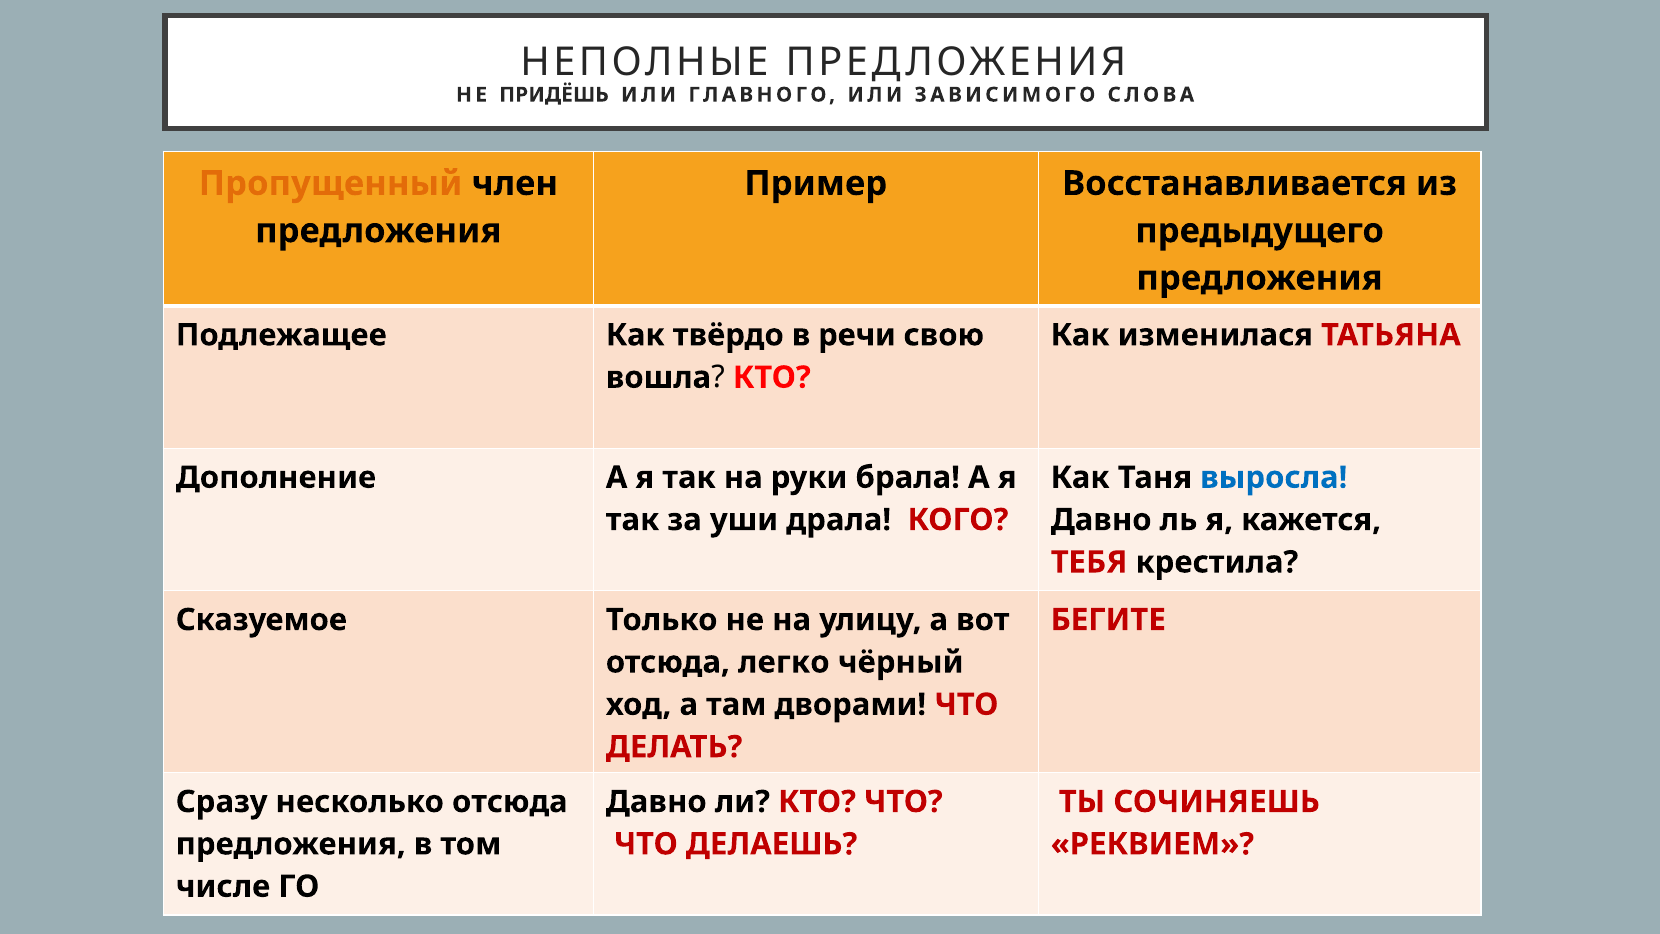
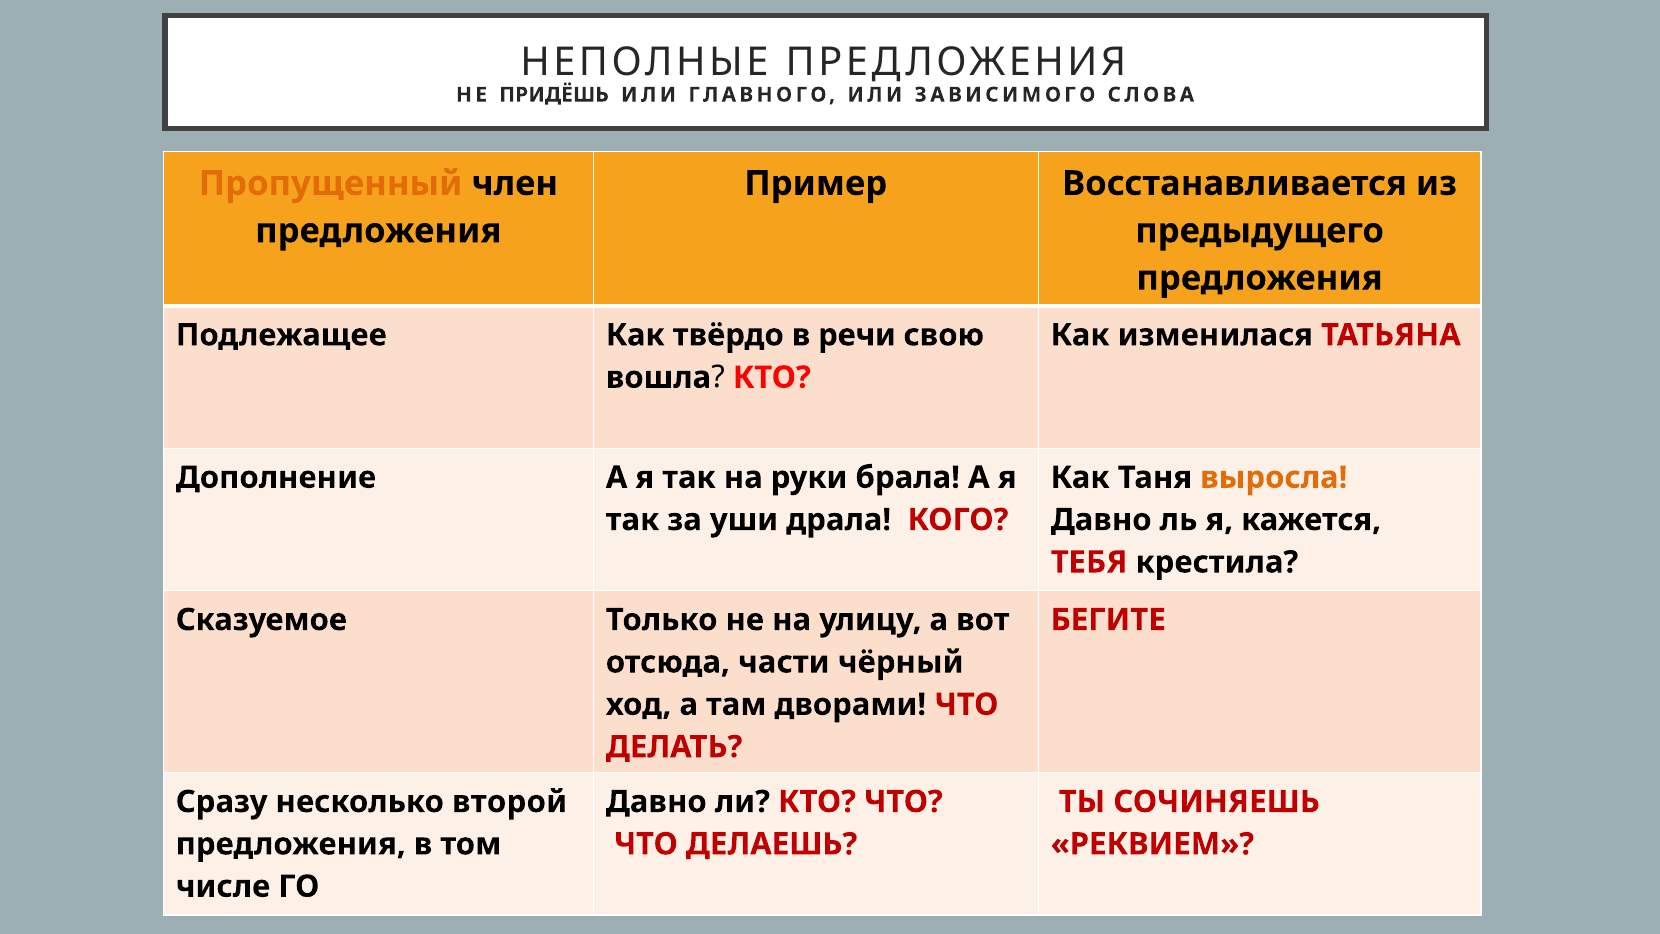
выросла colour: blue -> orange
легко: легко -> части
несколько отсюда: отсюда -> второй
